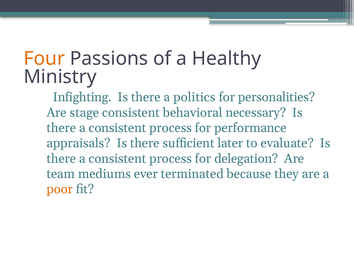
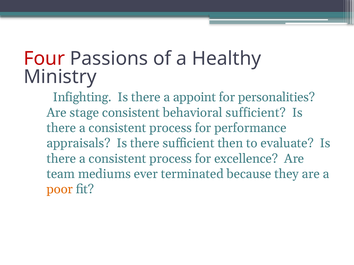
Four colour: orange -> red
politics: politics -> appoint
behavioral necessary: necessary -> sufficient
later: later -> then
delegation: delegation -> excellence
